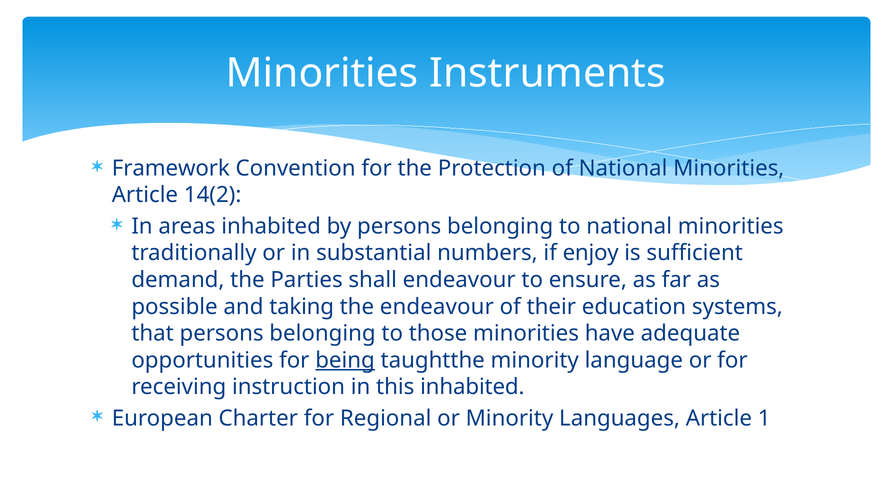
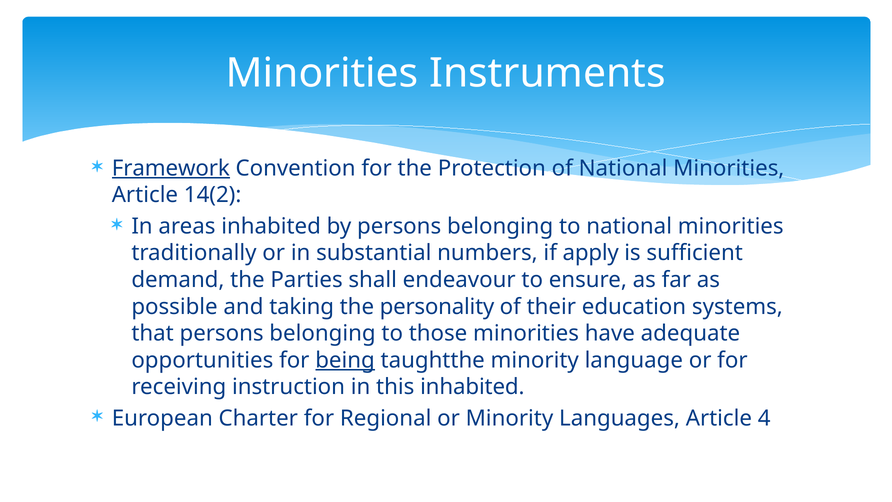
Framework underline: none -> present
enjoy: enjoy -> apply
the endeavour: endeavour -> personality
1: 1 -> 4
